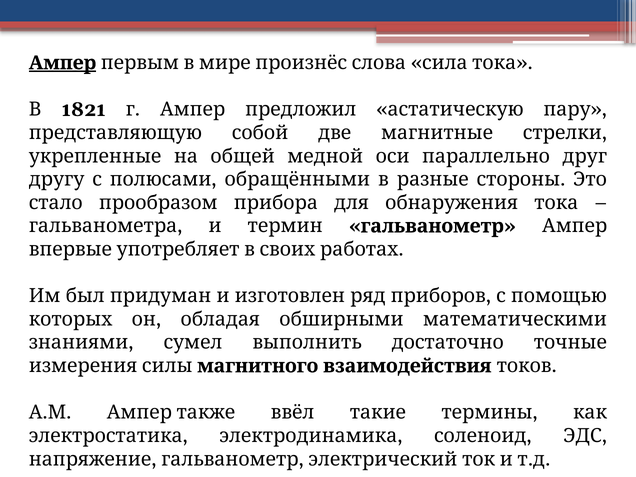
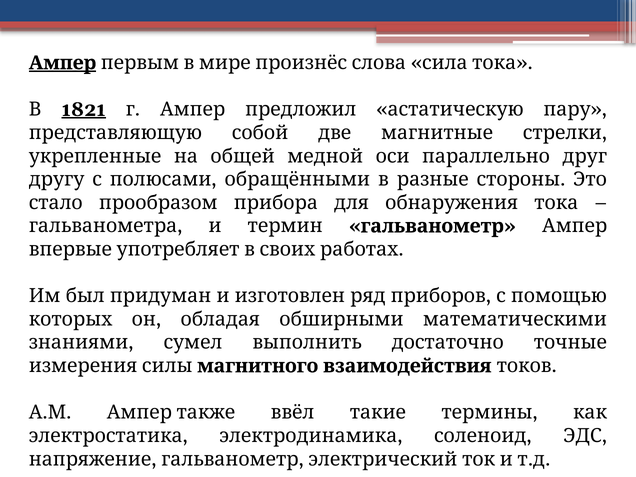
1821 underline: none -> present
